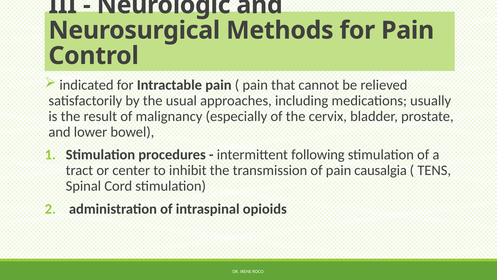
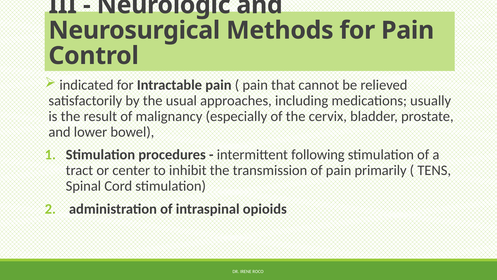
causalgia: causalgia -> primarily
